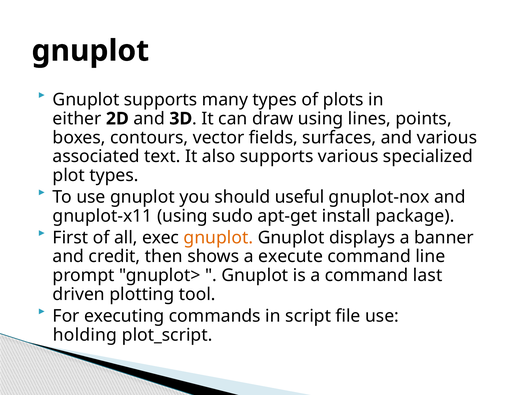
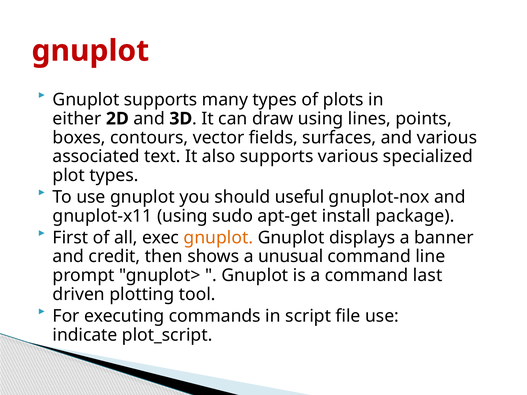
gnuplot at (90, 51) colour: black -> red
execute: execute -> unusual
holding: holding -> indicate
